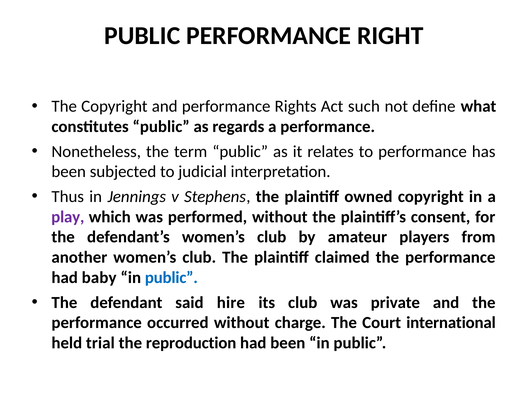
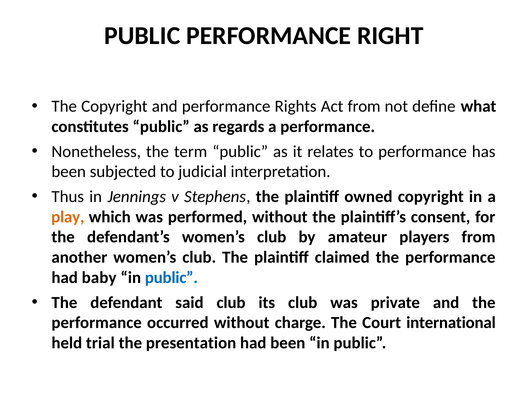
Act such: such -> from
play colour: purple -> orange
said hire: hire -> club
reproduction: reproduction -> presentation
